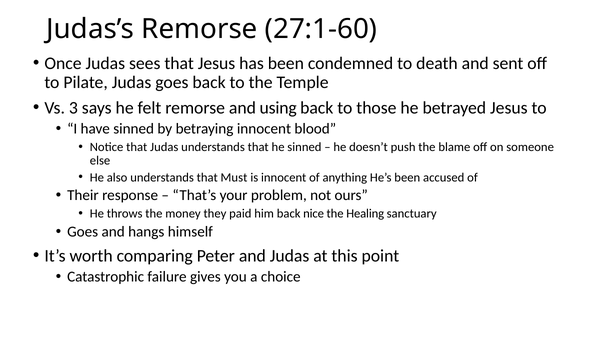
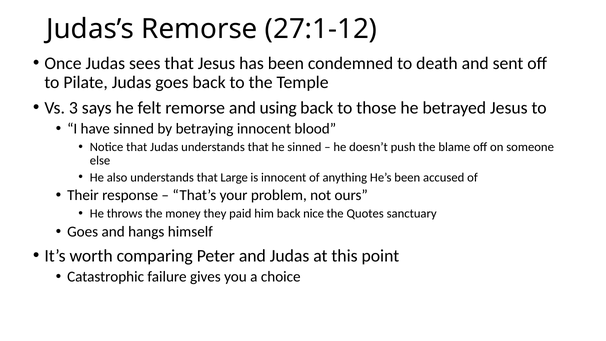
27:1-60: 27:1-60 -> 27:1-12
Must: Must -> Large
Healing: Healing -> Quotes
